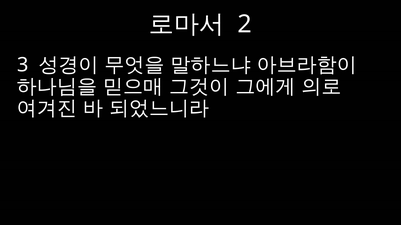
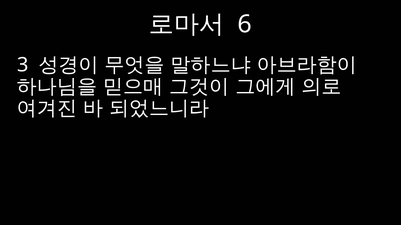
2: 2 -> 6
